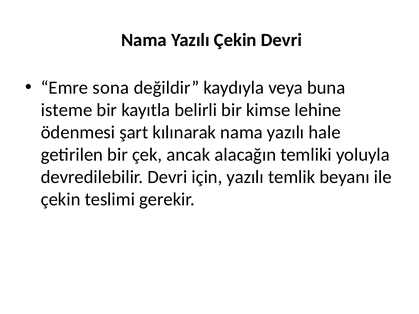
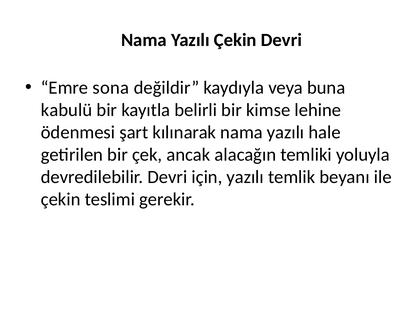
isteme: isteme -> kabulü
